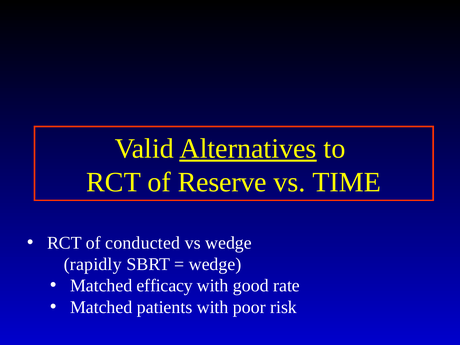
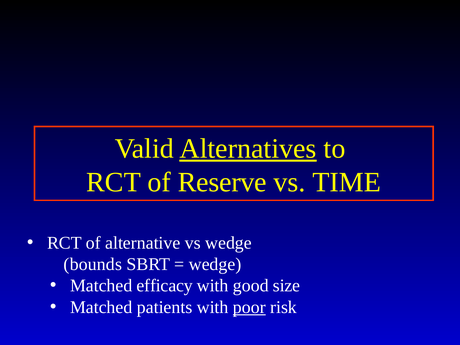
conducted: conducted -> alternative
rapidly: rapidly -> bounds
rate: rate -> size
poor underline: none -> present
